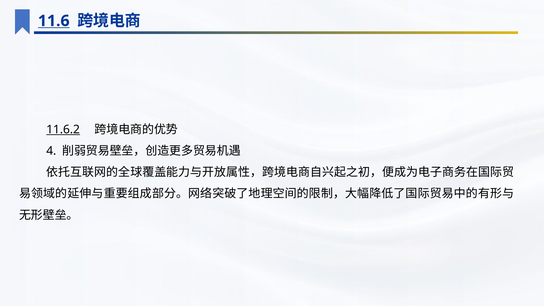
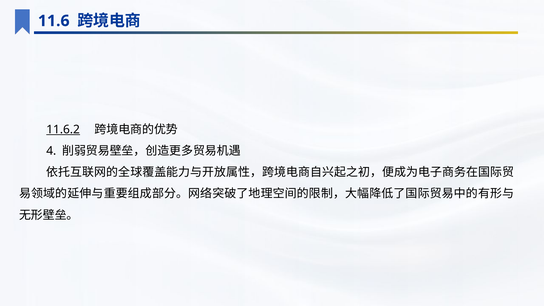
11.6 underline: present -> none
